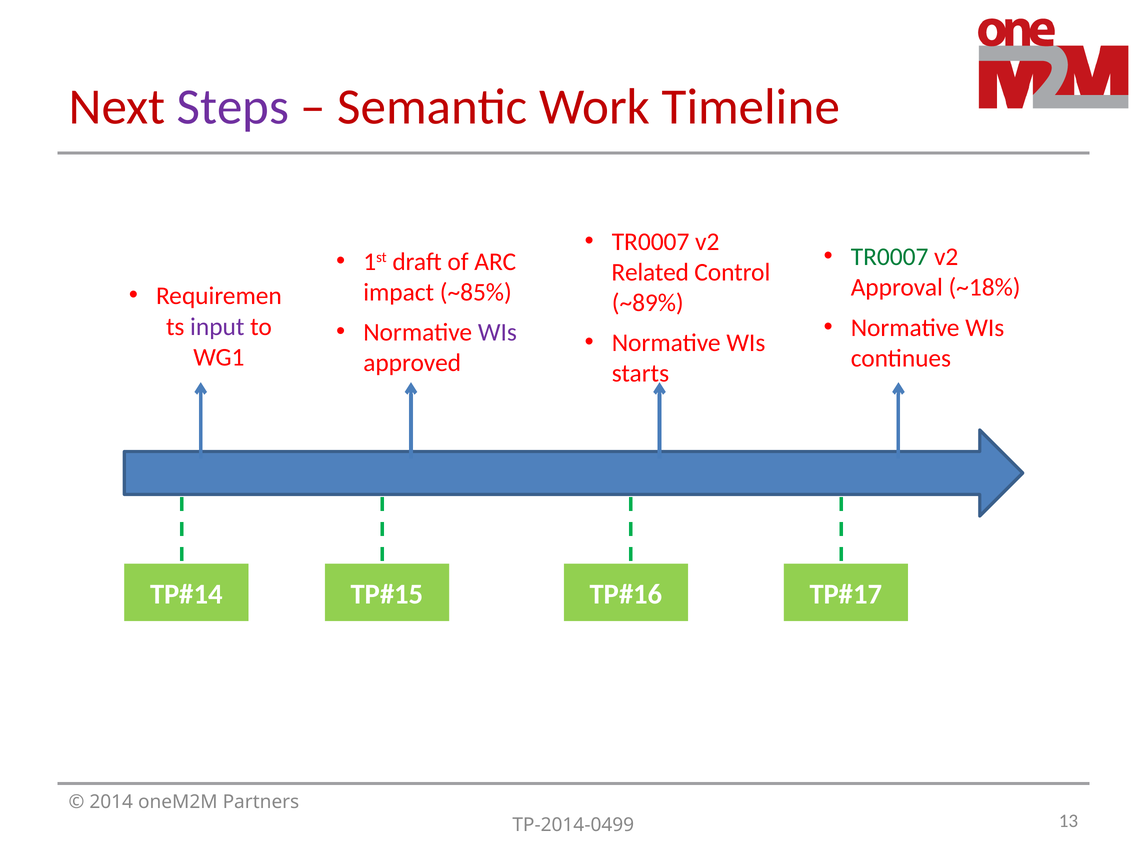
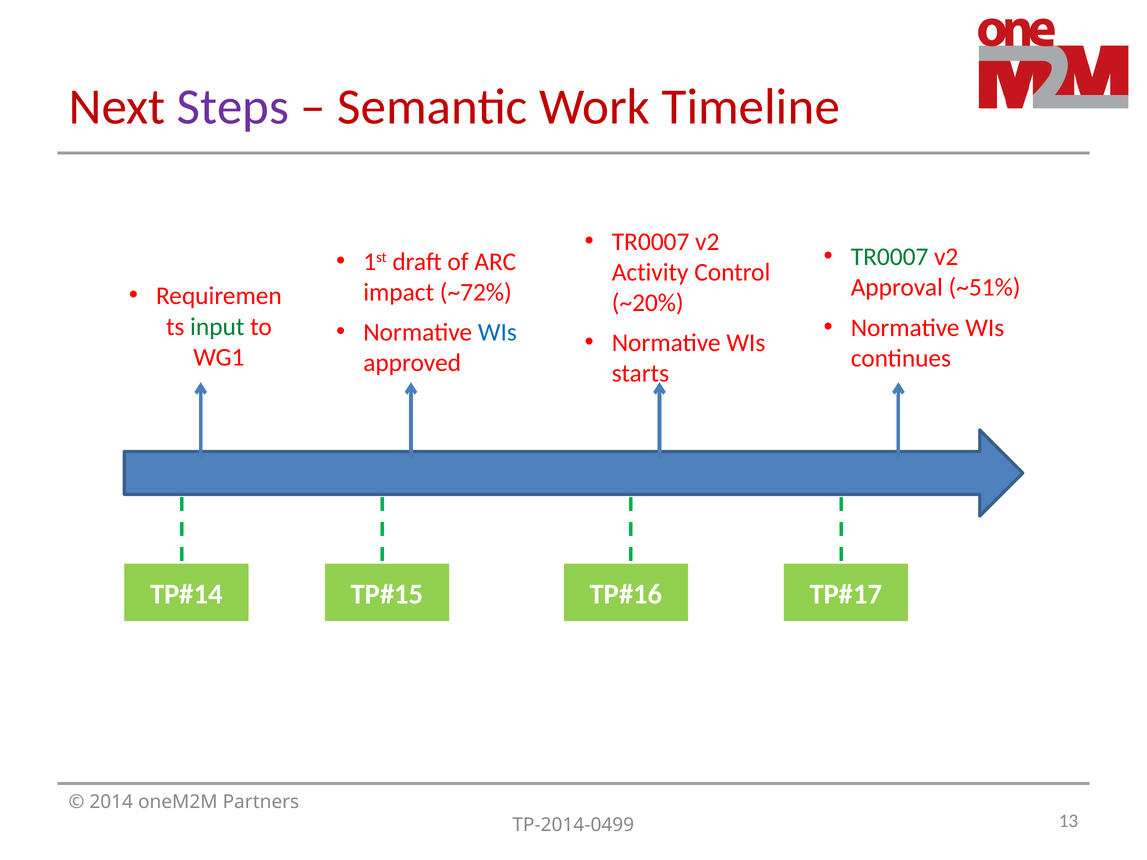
Related: Related -> Activity
~18%: ~18% -> ~51%
~85%: ~85% -> ~72%
~89%: ~89% -> ~20%
input colour: purple -> green
WIs at (497, 332) colour: purple -> blue
